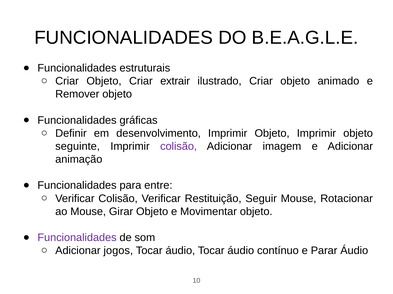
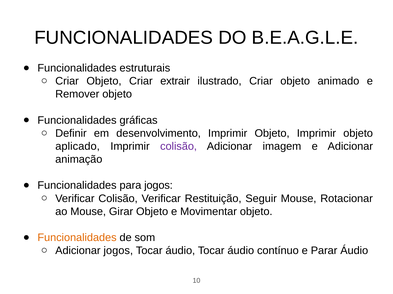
seguinte: seguinte -> aplicado
para entre: entre -> jogos
Funcionalidades at (77, 238) colour: purple -> orange
